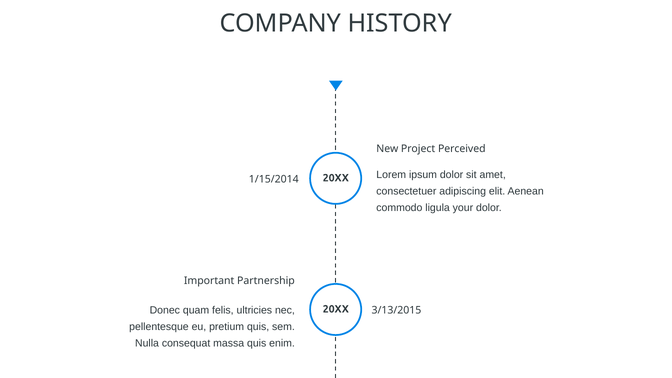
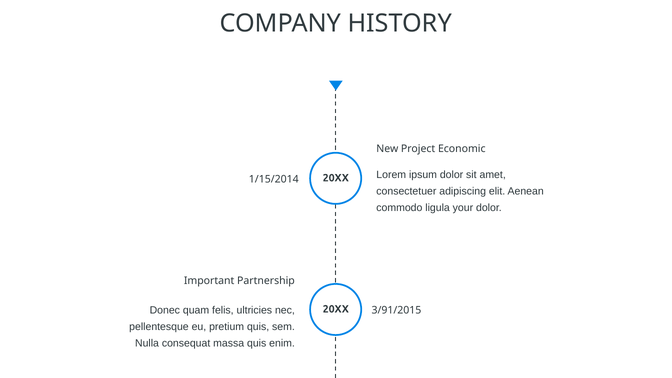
Perceived: Perceived -> Economic
3/13/2015: 3/13/2015 -> 3/91/2015
